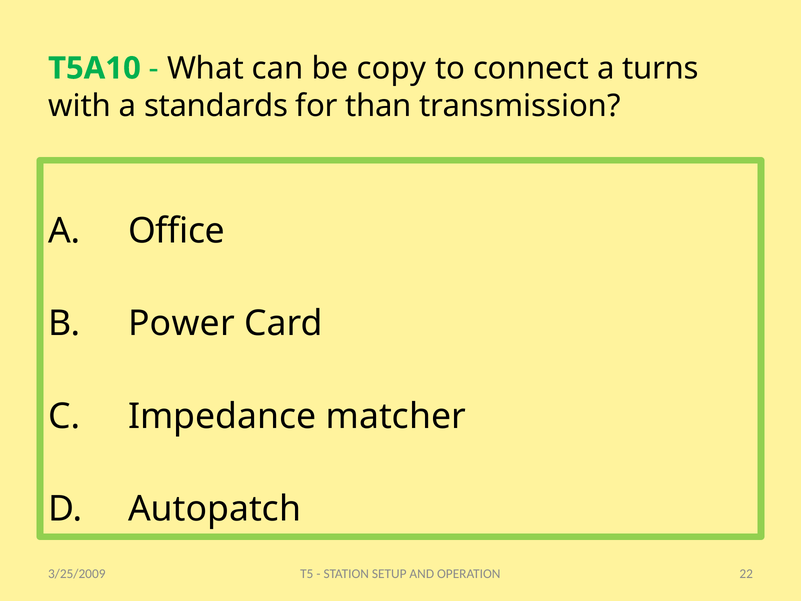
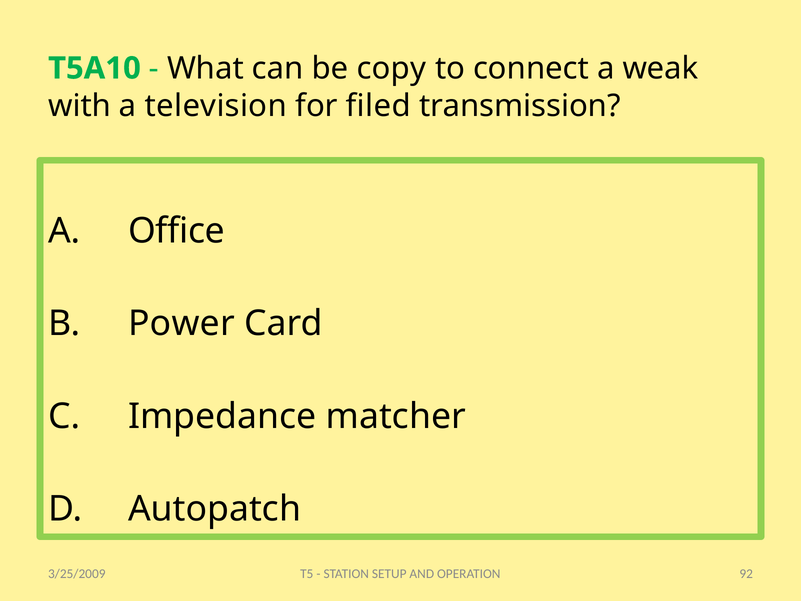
turns: turns -> weak
standards: standards -> television
than: than -> filed
22: 22 -> 92
